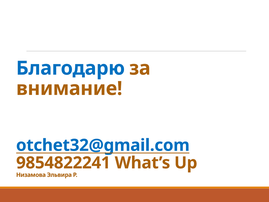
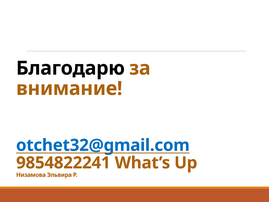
Благодарю colour: blue -> black
